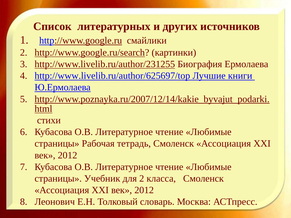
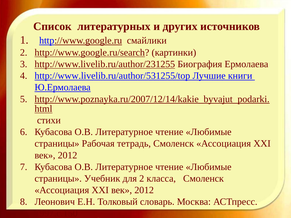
http://www.livelib.ru/author/625697/top: http://www.livelib.ru/author/625697/top -> http://www.livelib.ru/author/531255/top
